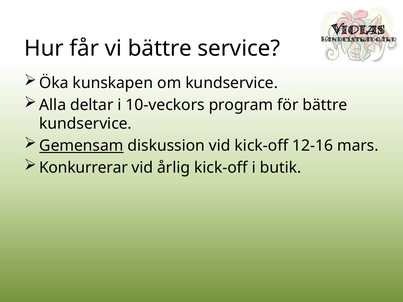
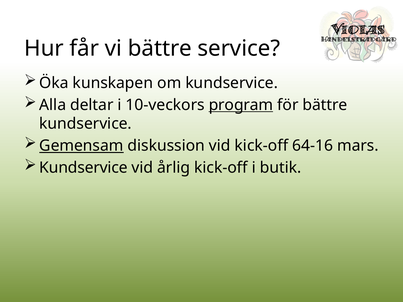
program underline: none -> present
12-16: 12-16 -> 64-16
Konkurrerar at (83, 168): Konkurrerar -> Kundservice
